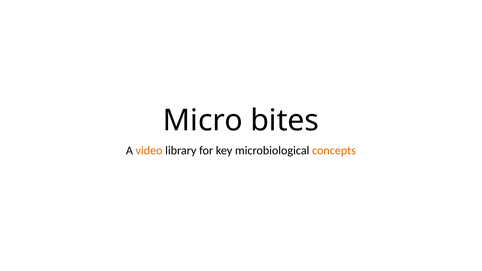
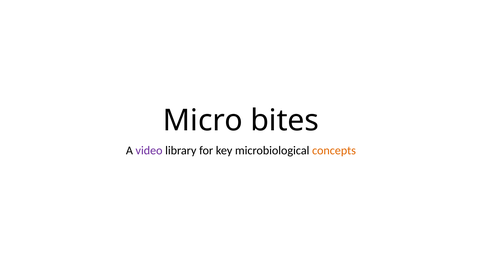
video colour: orange -> purple
